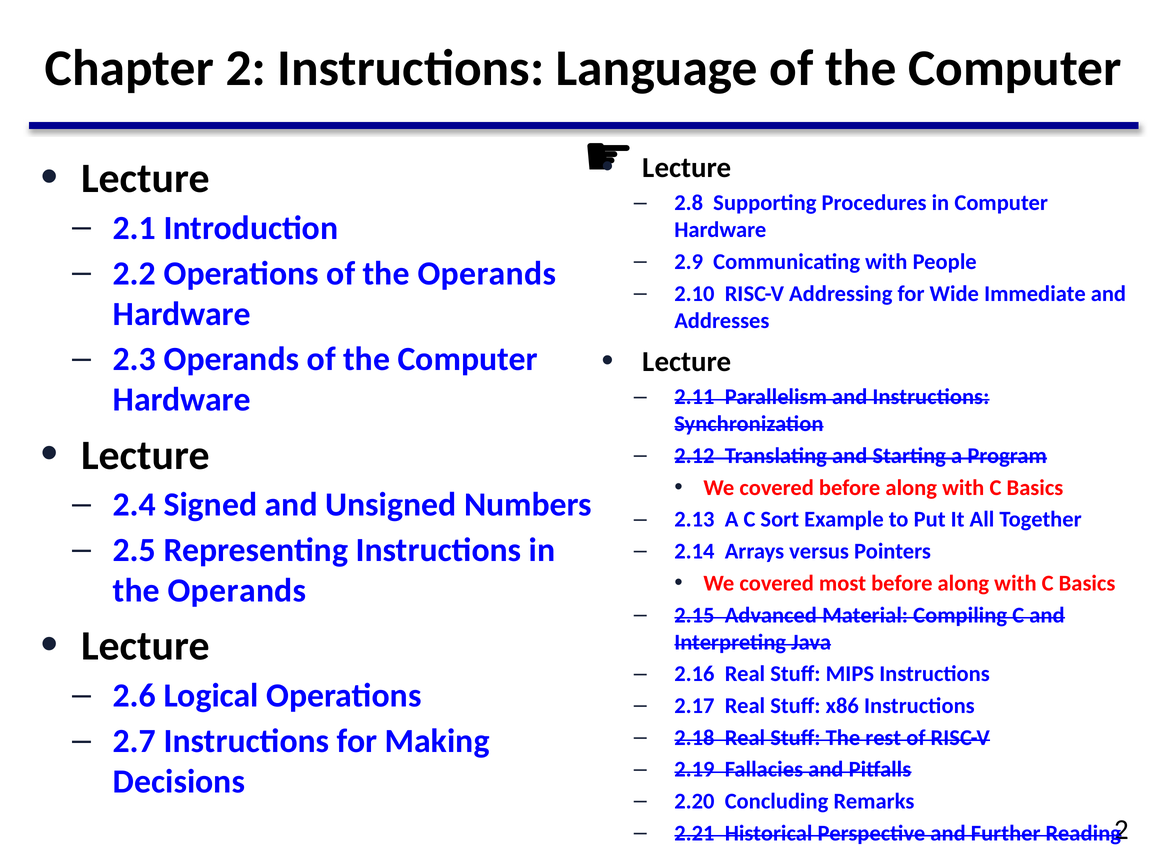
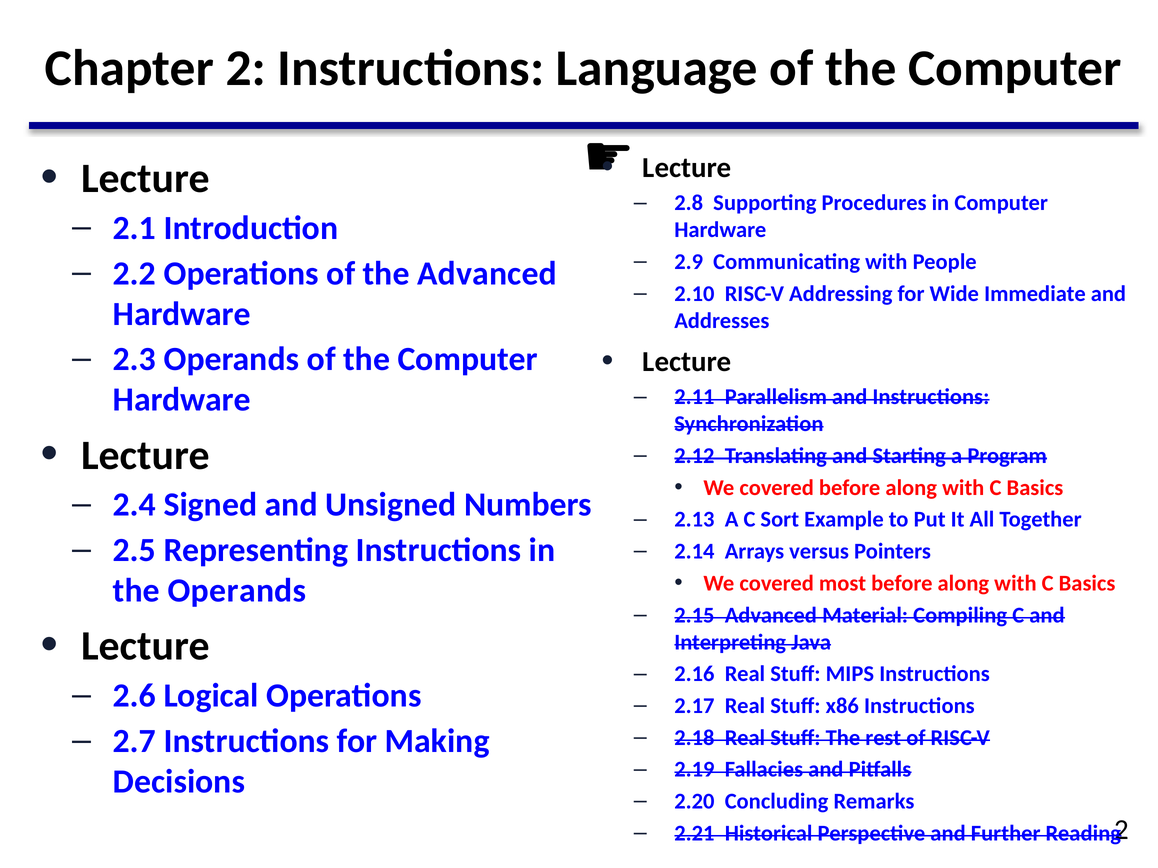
of the Operands: Operands -> Advanced
